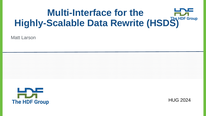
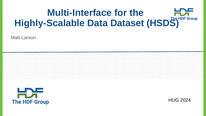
Rewrite: Rewrite -> Dataset
